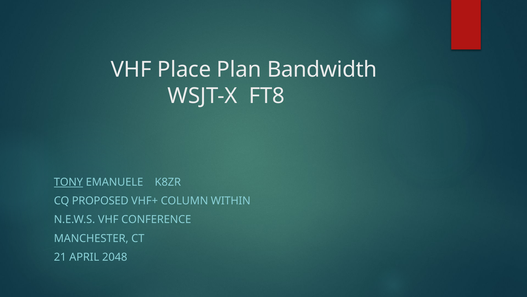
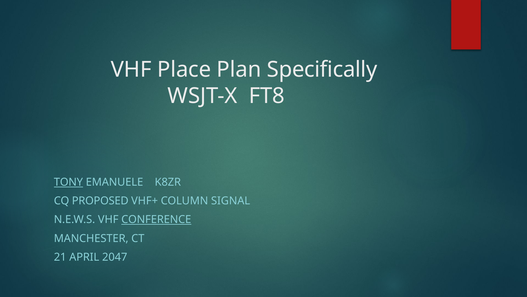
Bandwidth: Bandwidth -> Specifically
WITHIN: WITHIN -> SIGNAL
CONFERENCE underline: none -> present
2048: 2048 -> 2047
